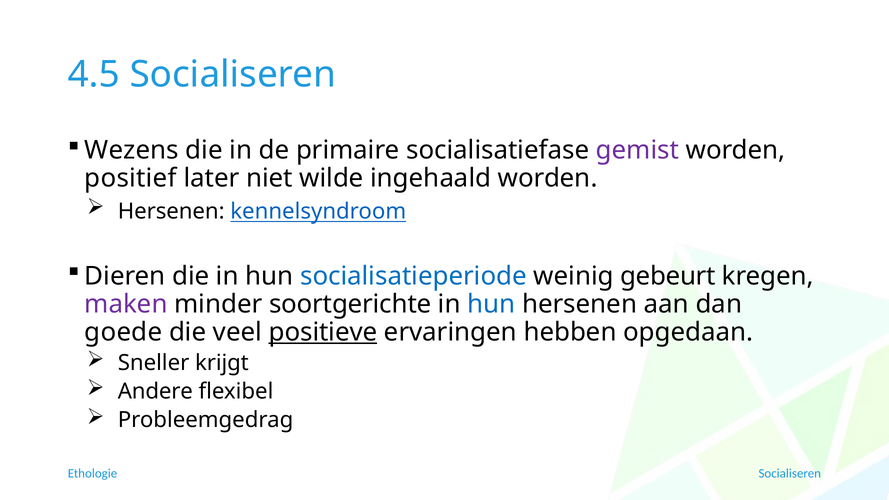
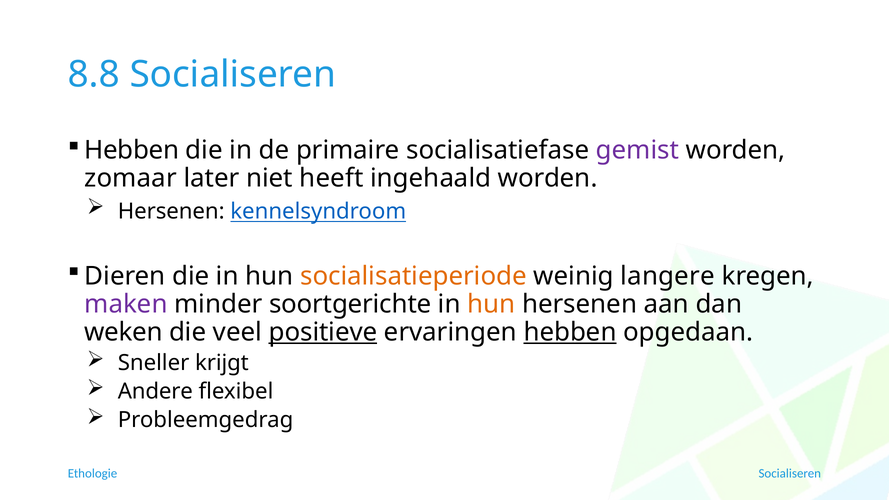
4.5: 4.5 -> 8.8
Wezens at (132, 150): Wezens -> Hebben
positief: positief -> zomaar
wilde: wilde -> heeft
socialisatieperiode colour: blue -> orange
gebeurt: gebeurt -> langere
hun at (491, 304) colour: blue -> orange
goede: goede -> weken
hebben at (570, 332) underline: none -> present
